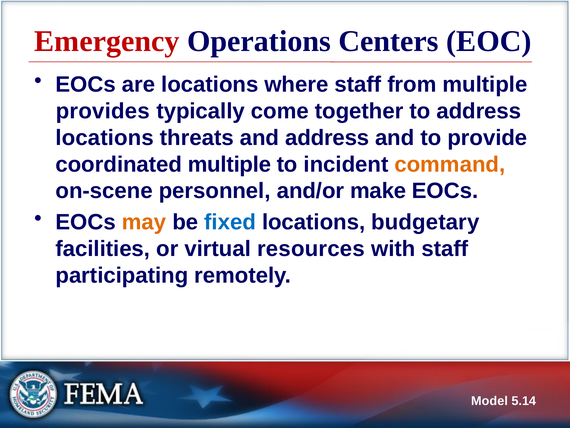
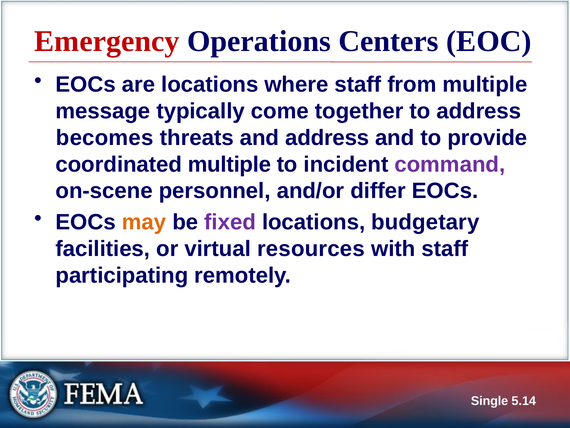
provides: provides -> message
locations at (105, 138): locations -> becomes
command colour: orange -> purple
make: make -> differ
fixed colour: blue -> purple
Model: Model -> Single
